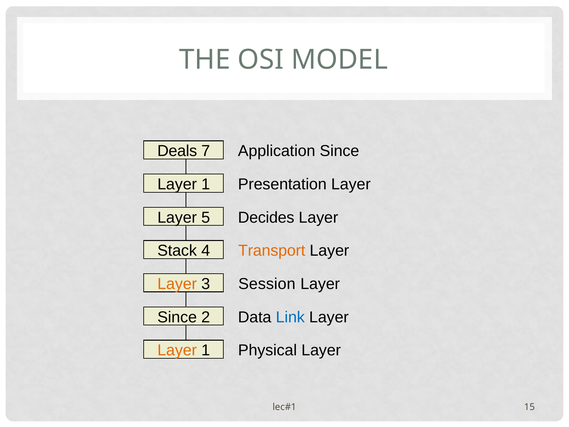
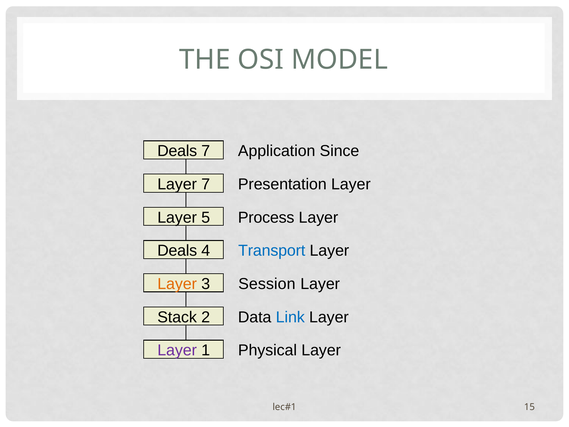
1 at (206, 184): 1 -> 7
Decides: Decides -> Process
Stack at (177, 251): Stack -> Deals
Transport colour: orange -> blue
Since at (177, 317): Since -> Stack
Layer at (177, 350) colour: orange -> purple
